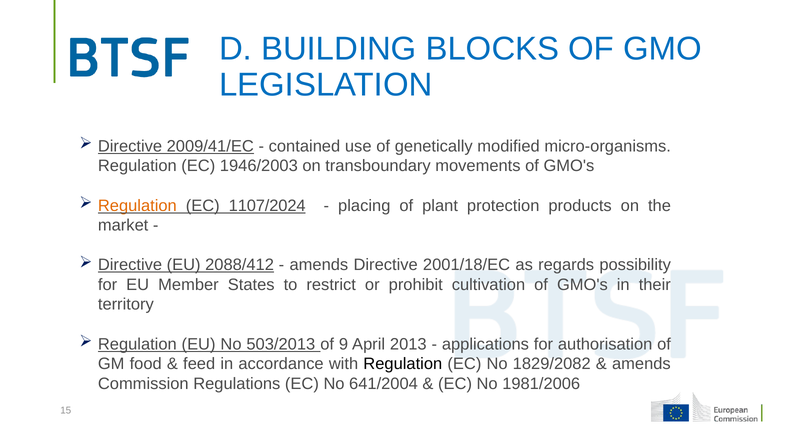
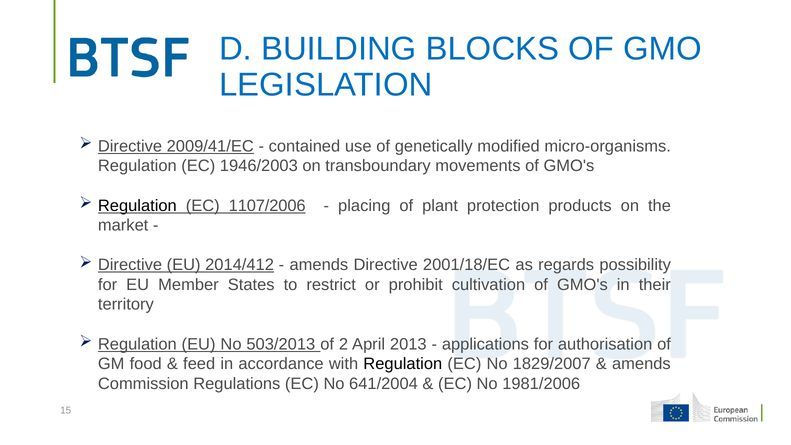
Regulation at (137, 206) colour: orange -> black
1107/2024: 1107/2024 -> 1107/2006
2088/412: 2088/412 -> 2014/412
9: 9 -> 2
1829/2082: 1829/2082 -> 1829/2007
